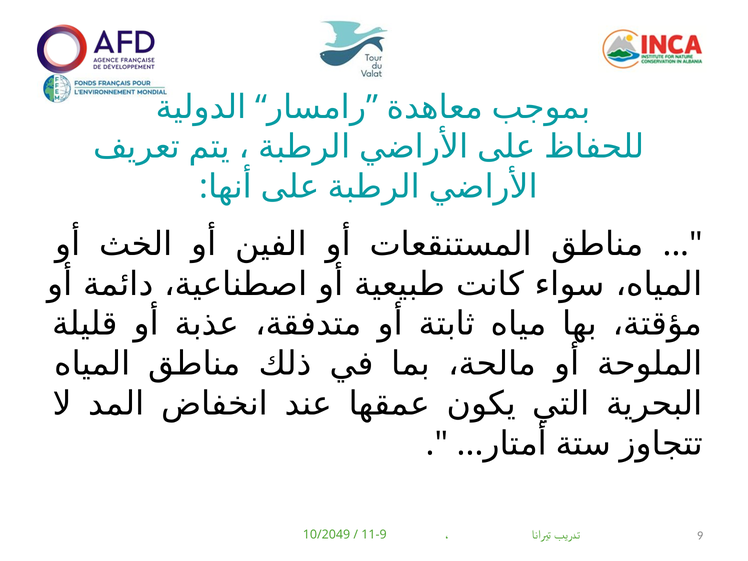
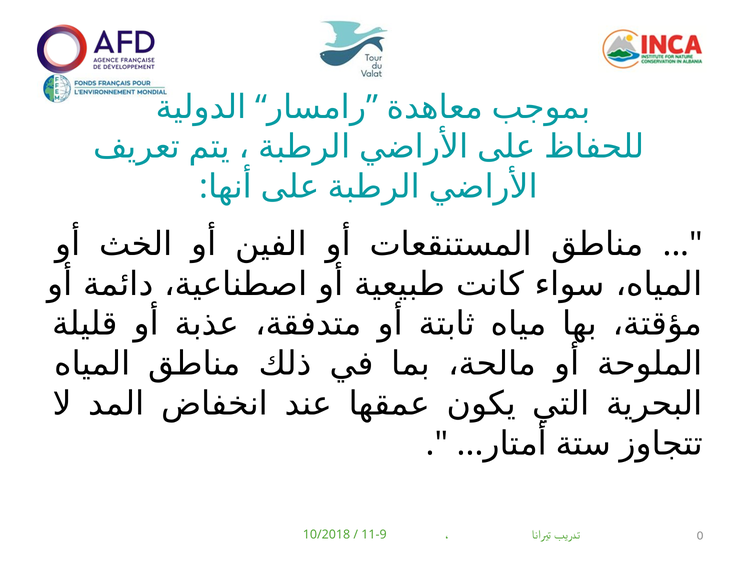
10/2049: 10/2049 -> 10/2018
9: 9 -> 0
